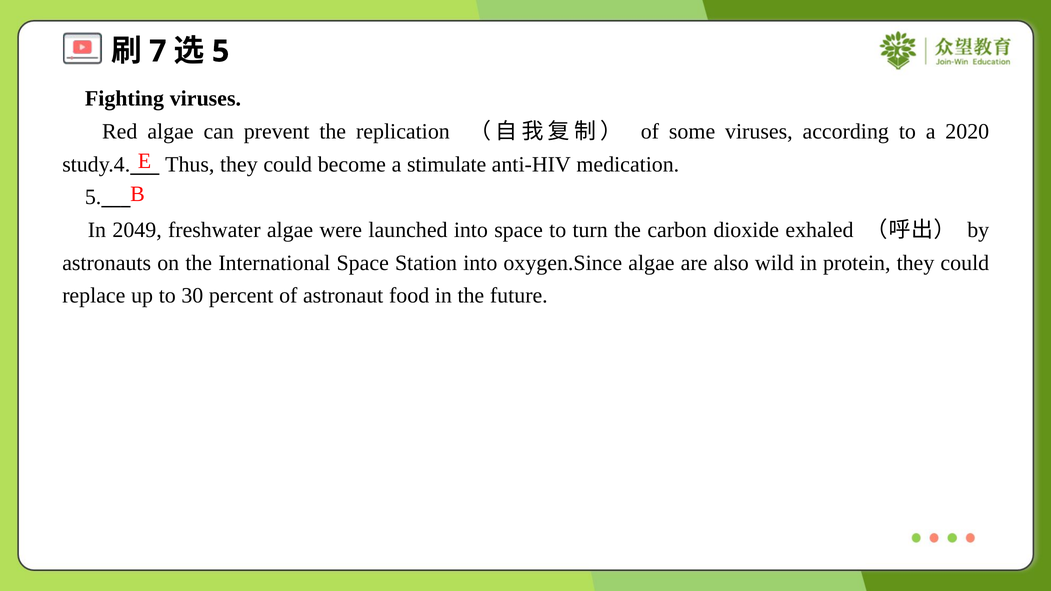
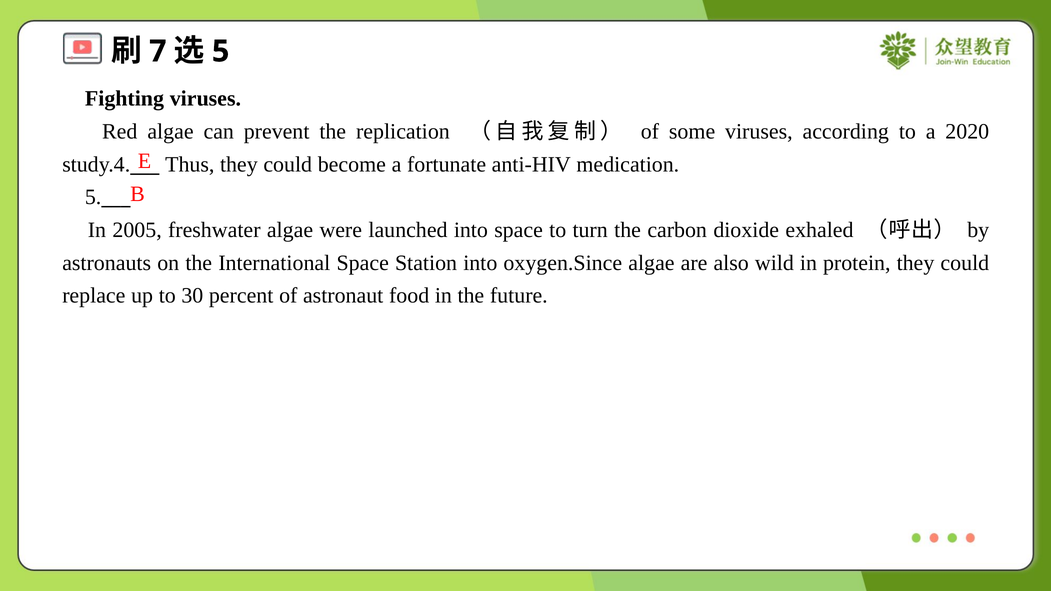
stimulate: stimulate -> fortunate
2049: 2049 -> 2005
